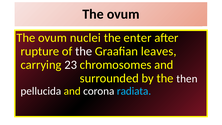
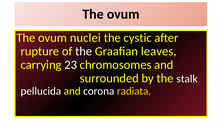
enter: enter -> cystic
then: then -> stalk
radiata colour: light blue -> yellow
